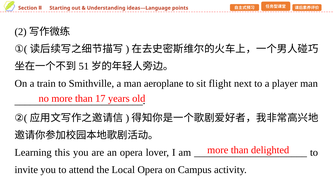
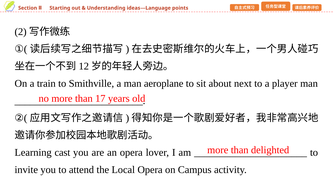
51: 51 -> 12
flight: flight -> about
this: this -> cast
